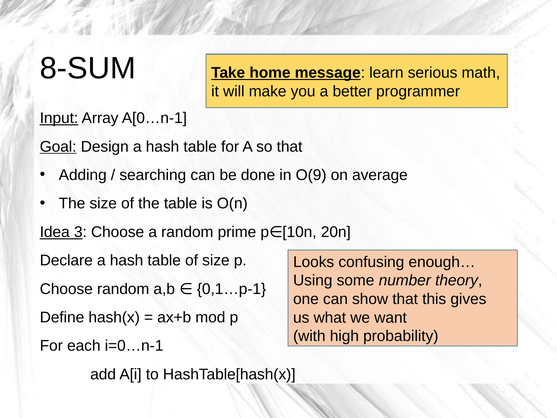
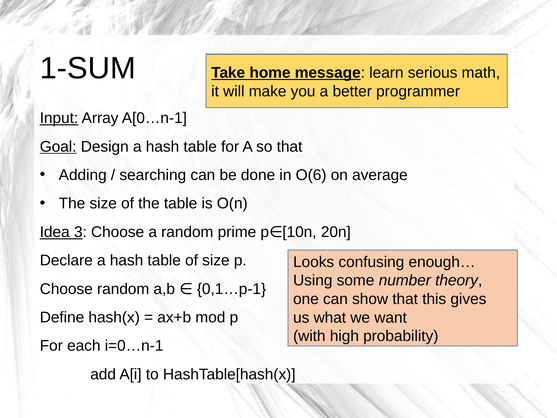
8-SUM: 8-SUM -> 1-SUM
O(9: O(9 -> O(6
